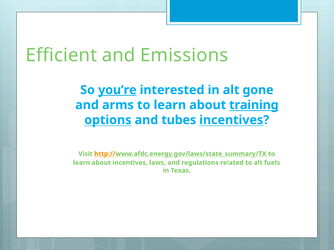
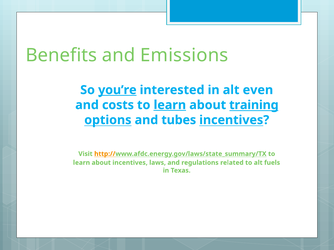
Efficient: Efficient -> Benefits
gone: gone -> even
arms: arms -> costs
learn at (170, 105) underline: none -> present
